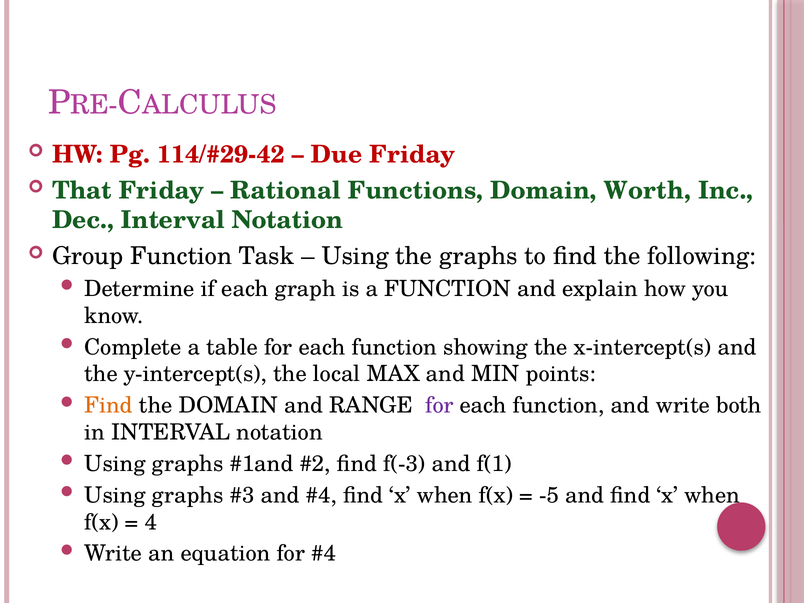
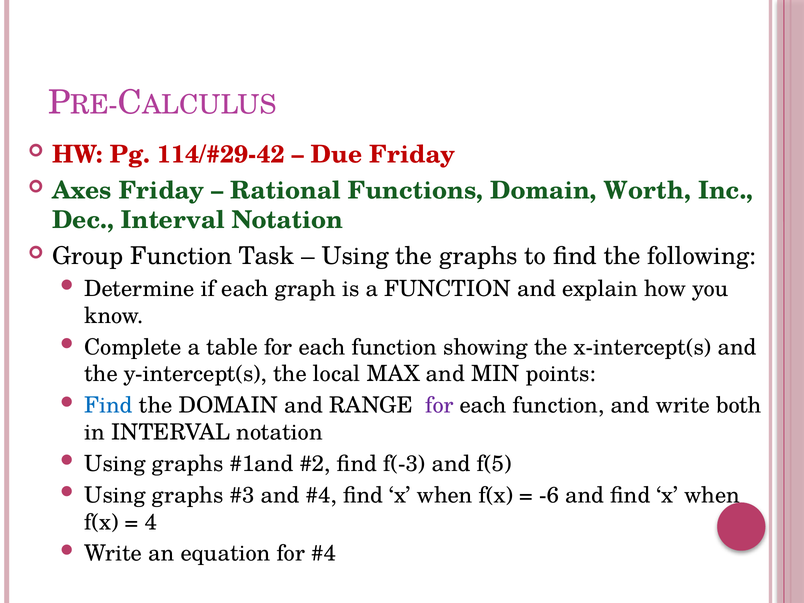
That: That -> Axes
Find at (109, 406) colour: orange -> blue
f(1: f(1 -> f(5
-5: -5 -> -6
